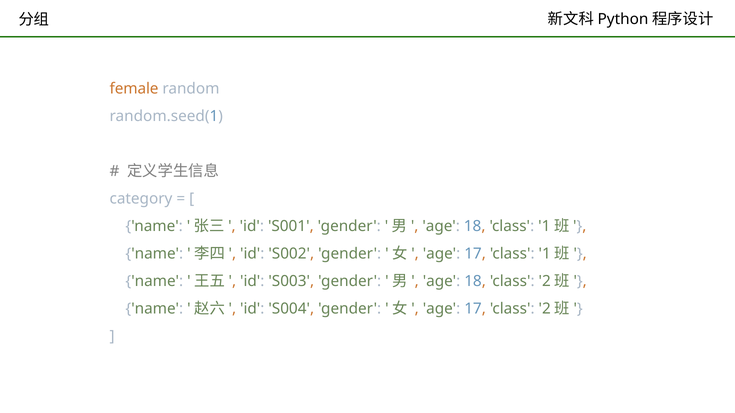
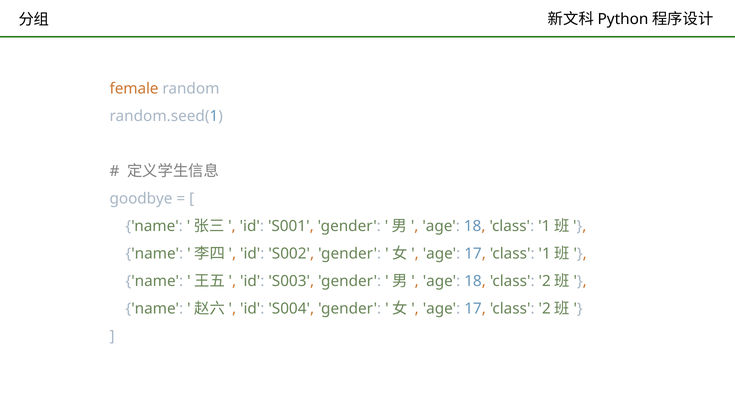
category: category -> goodbye
